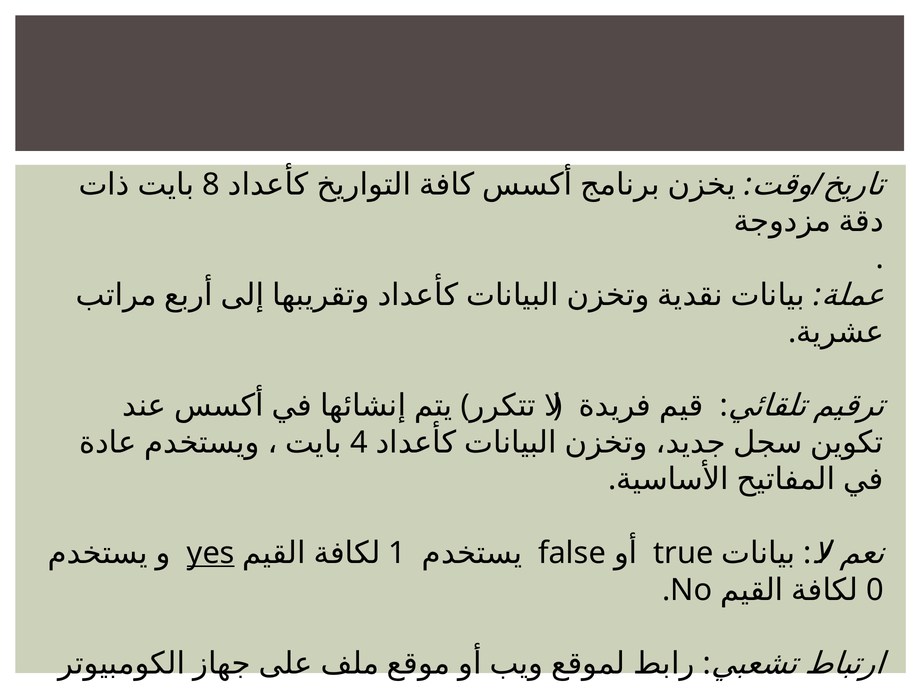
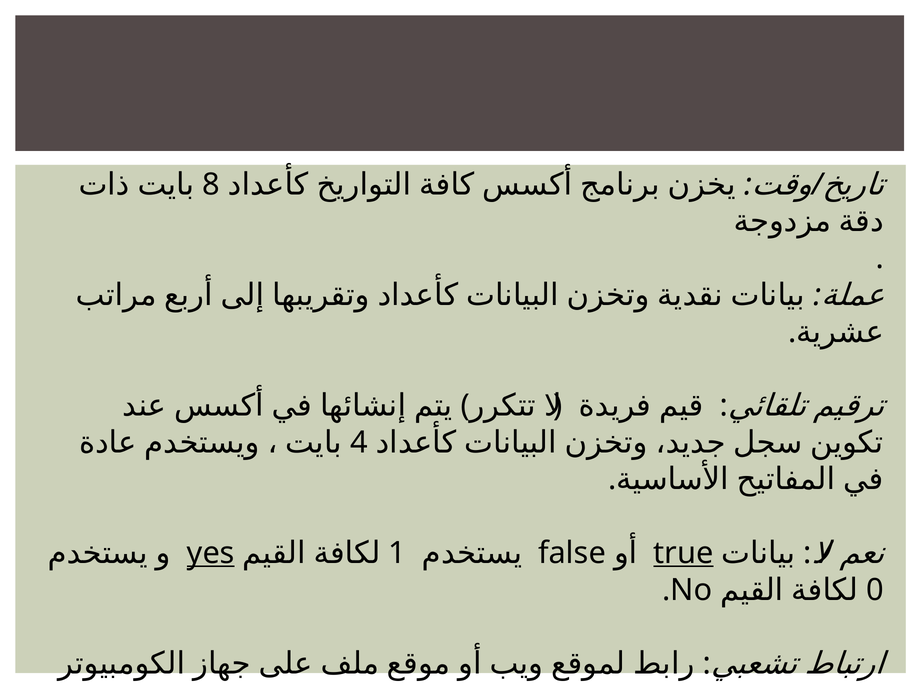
true underline: none -> present
